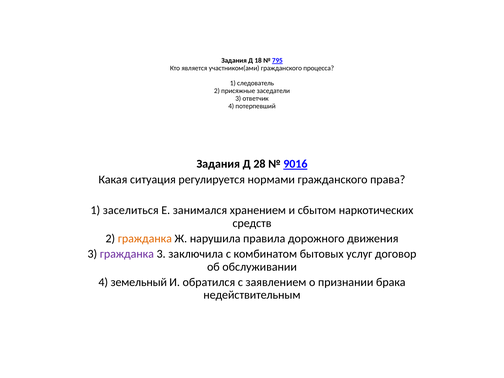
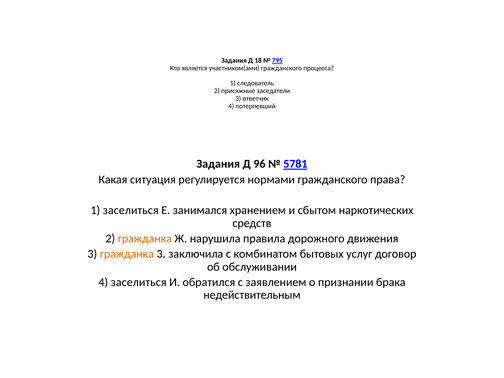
28: 28 -> 96
9016: 9016 -> 5781
гражданка at (127, 254) colour: purple -> orange
4 земельный: земельный -> заселиться
